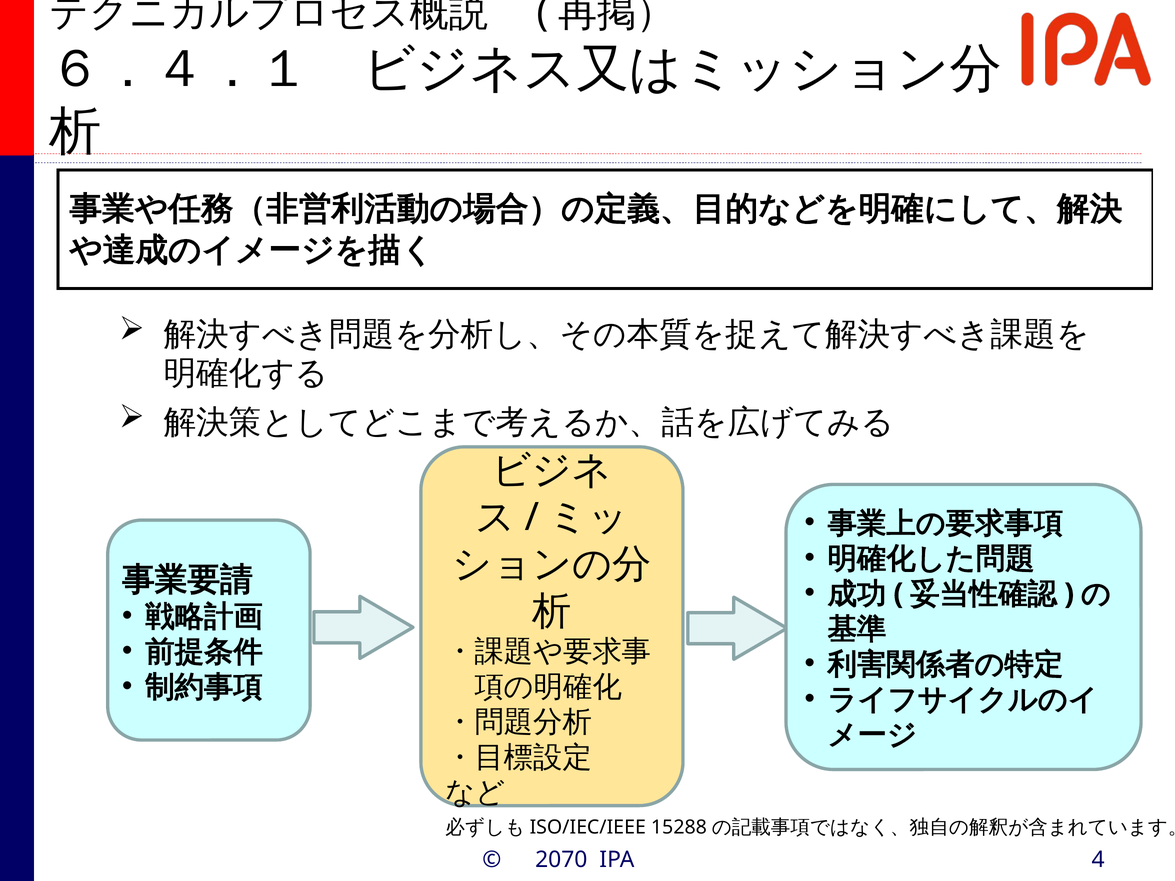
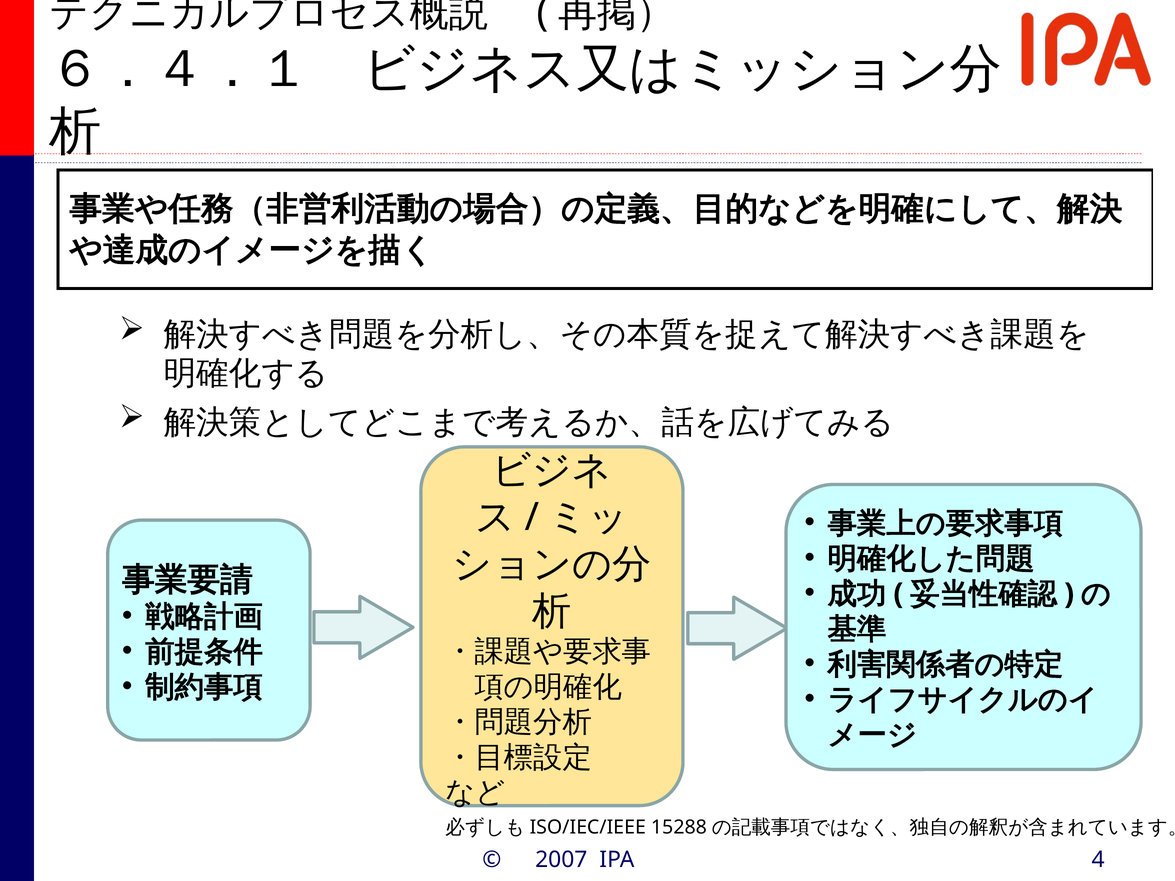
2070: 2070 -> 2007
